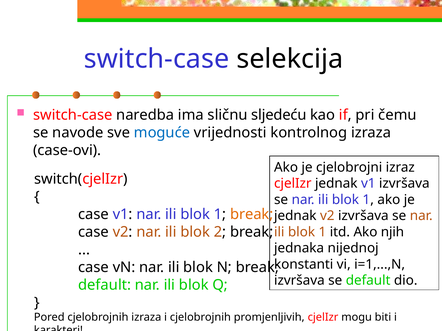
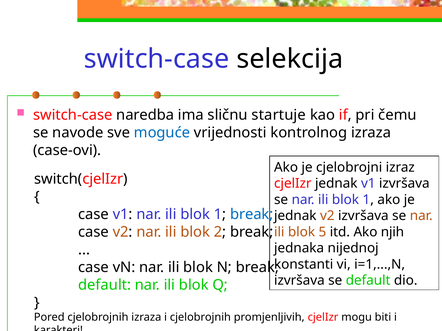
sljedeću: sljedeću -> startuje
break at (252, 215) colour: orange -> blue
1 at (322, 232): 1 -> 5
